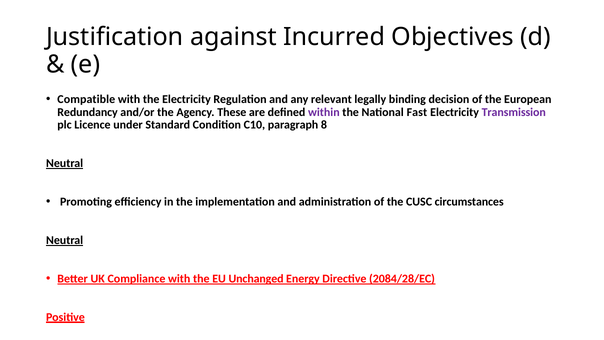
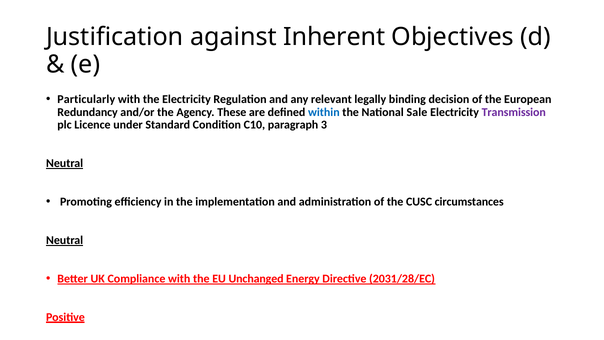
Incurred: Incurred -> Inherent
Compatible: Compatible -> Particularly
within colour: purple -> blue
Fast: Fast -> Sale
8: 8 -> 3
2084/28/EC: 2084/28/EC -> 2031/28/EC
